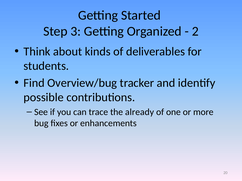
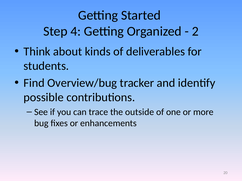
3: 3 -> 4
already: already -> outside
